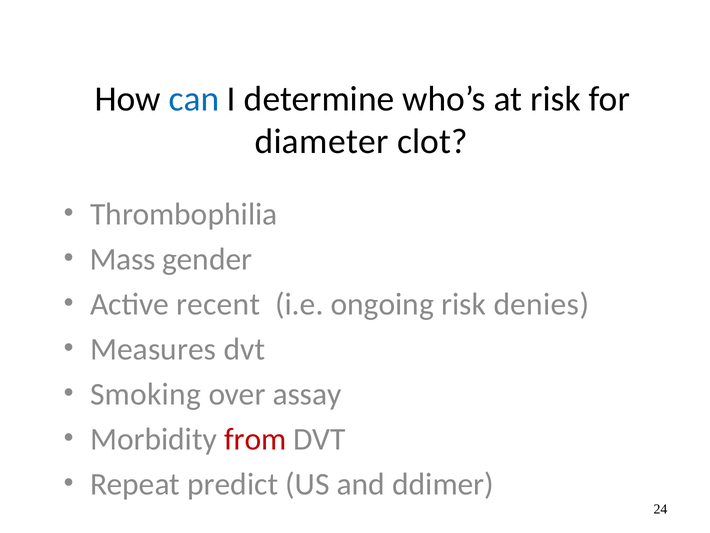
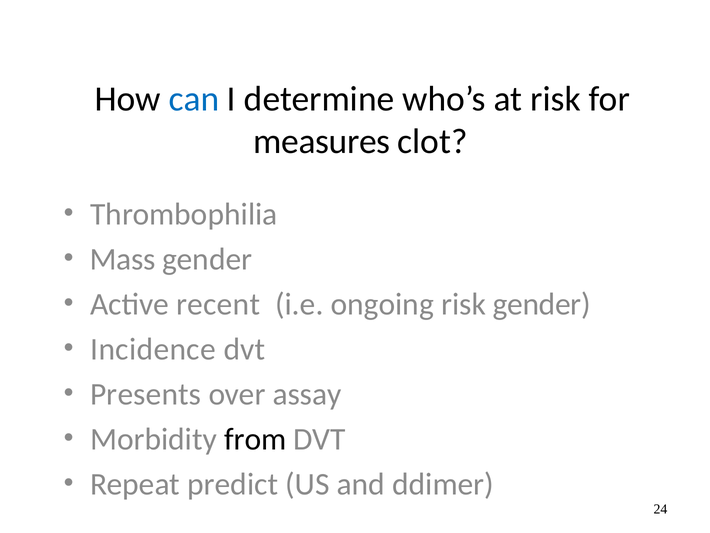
diameter: diameter -> measures
risk denies: denies -> gender
Measures: Measures -> Incidence
Smoking: Smoking -> Presents
from colour: red -> black
